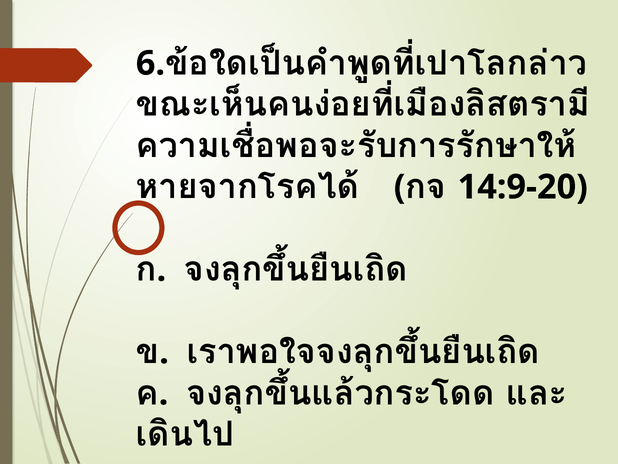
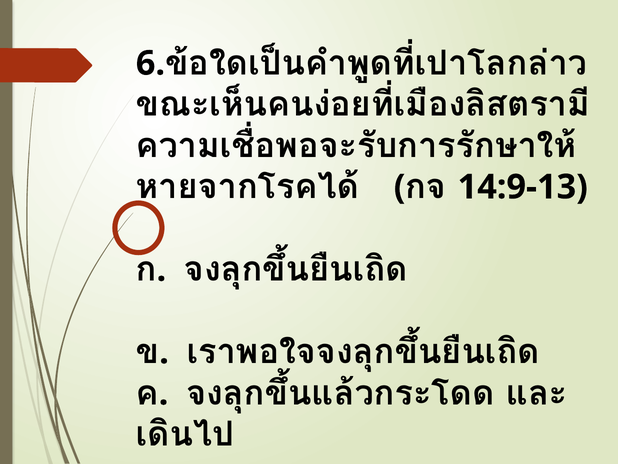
14:9-20: 14:9-20 -> 14:9-13
